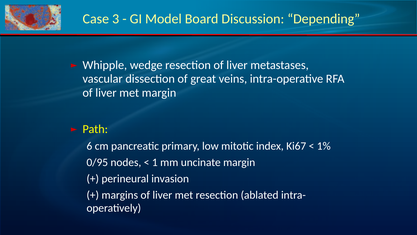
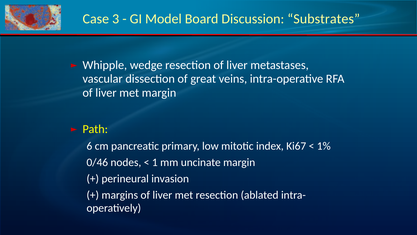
Depending: Depending -> Substrates
0/95: 0/95 -> 0/46
